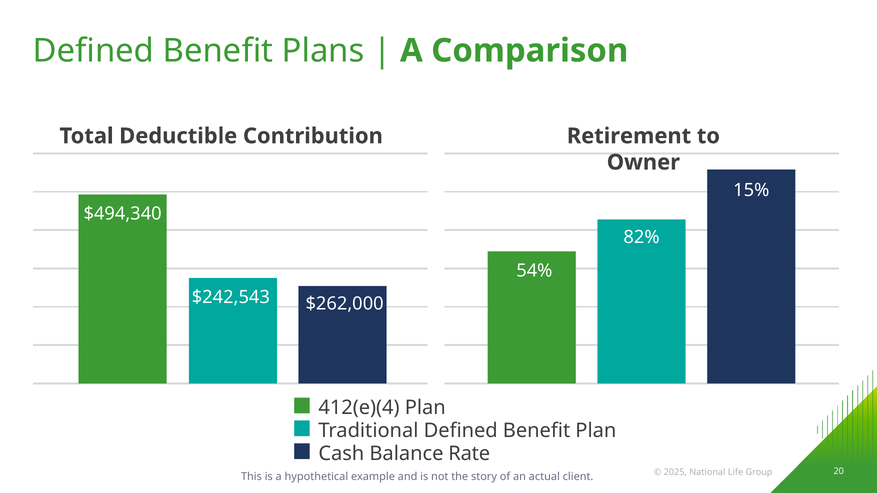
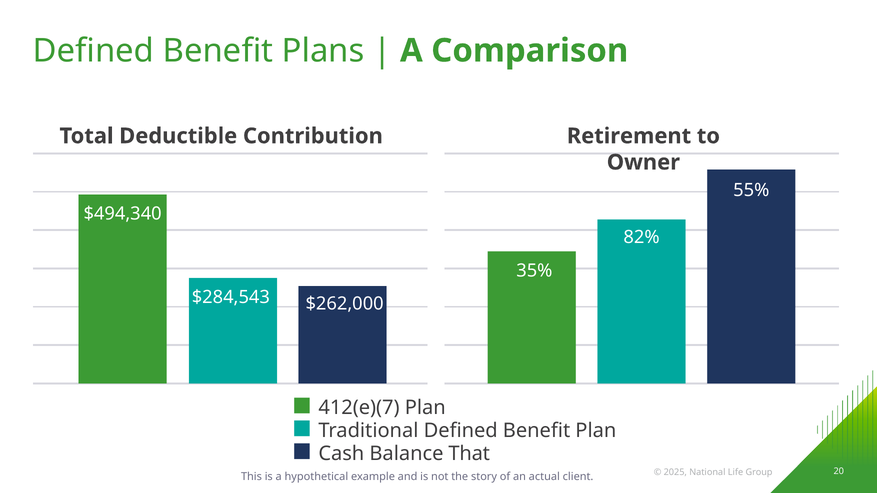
15%: 15% -> 55%
54%: 54% -> 35%
$242,543: $242,543 -> $284,543
412(e)(4: 412(e)(4 -> 412(e)(7
Rate: Rate -> That
